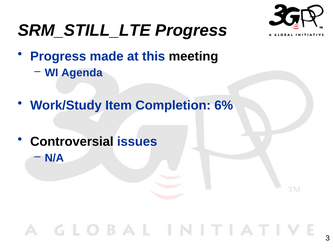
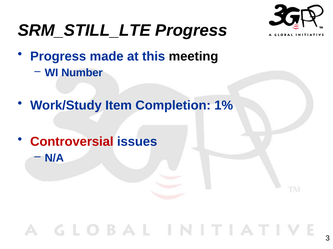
Agenda: Agenda -> Number
6%: 6% -> 1%
Controversial colour: black -> red
